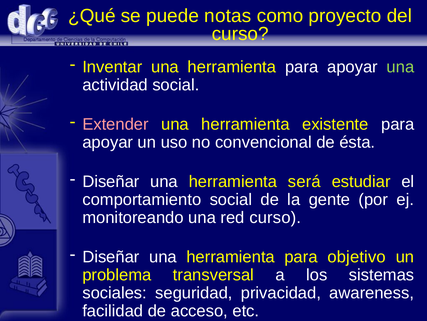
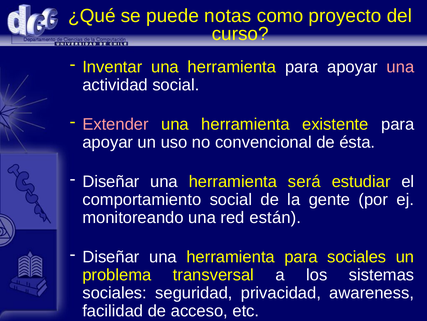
una at (401, 67) colour: light green -> pink
red curso: curso -> están
para objetivo: objetivo -> sociales
